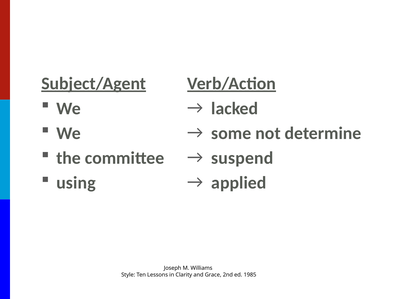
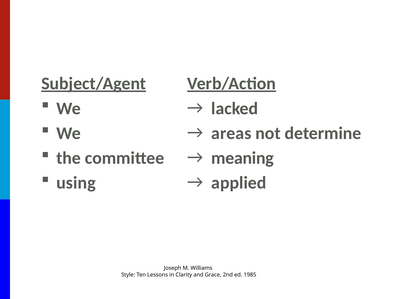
some: some -> areas
suspend: suspend -> meaning
